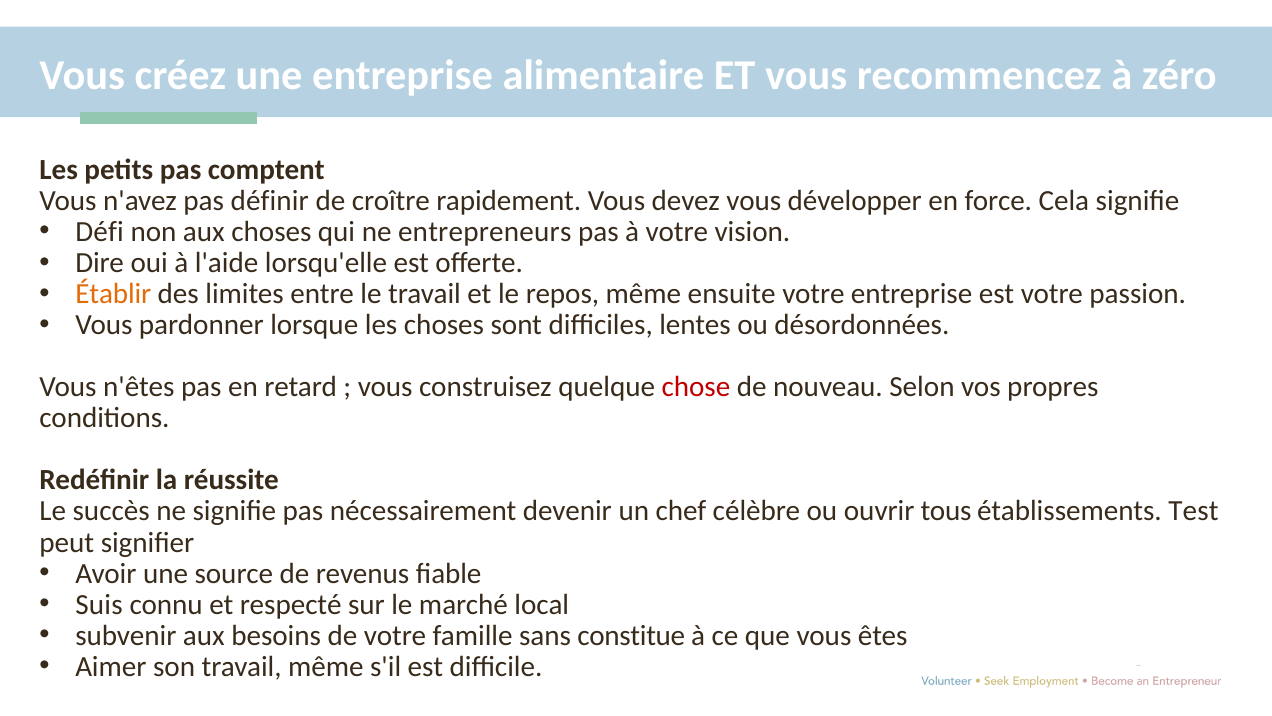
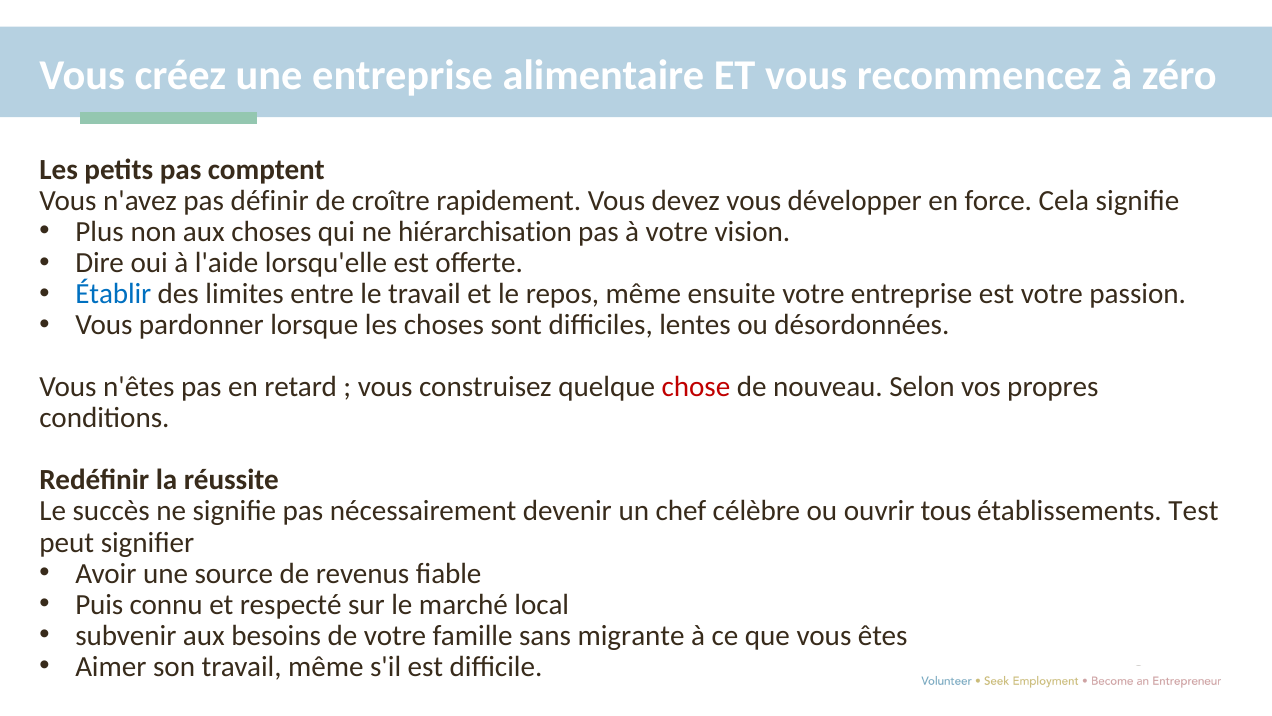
Défi: Défi -> Plus
entrepreneurs: entrepreneurs -> hiérarchisation
Établir colour: orange -> blue
Suis: Suis -> Puis
constitue: constitue -> migrante
